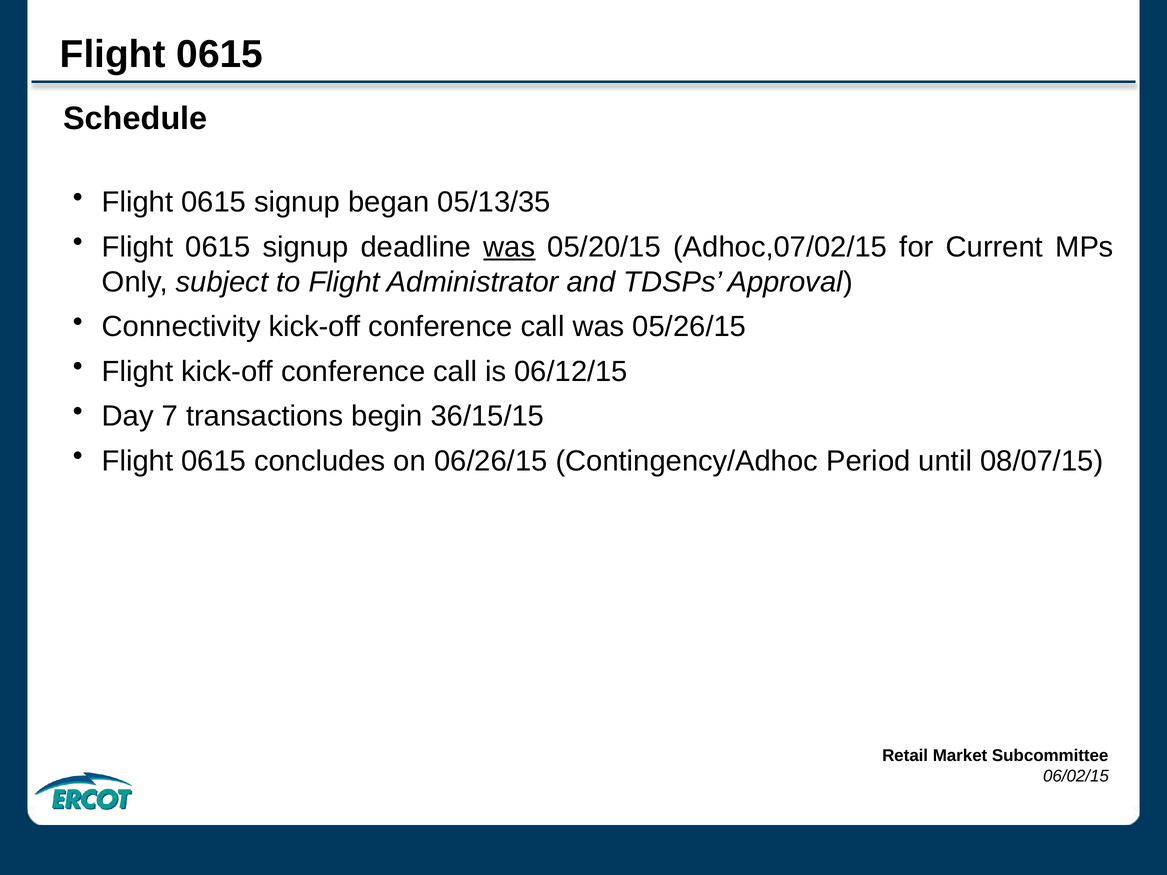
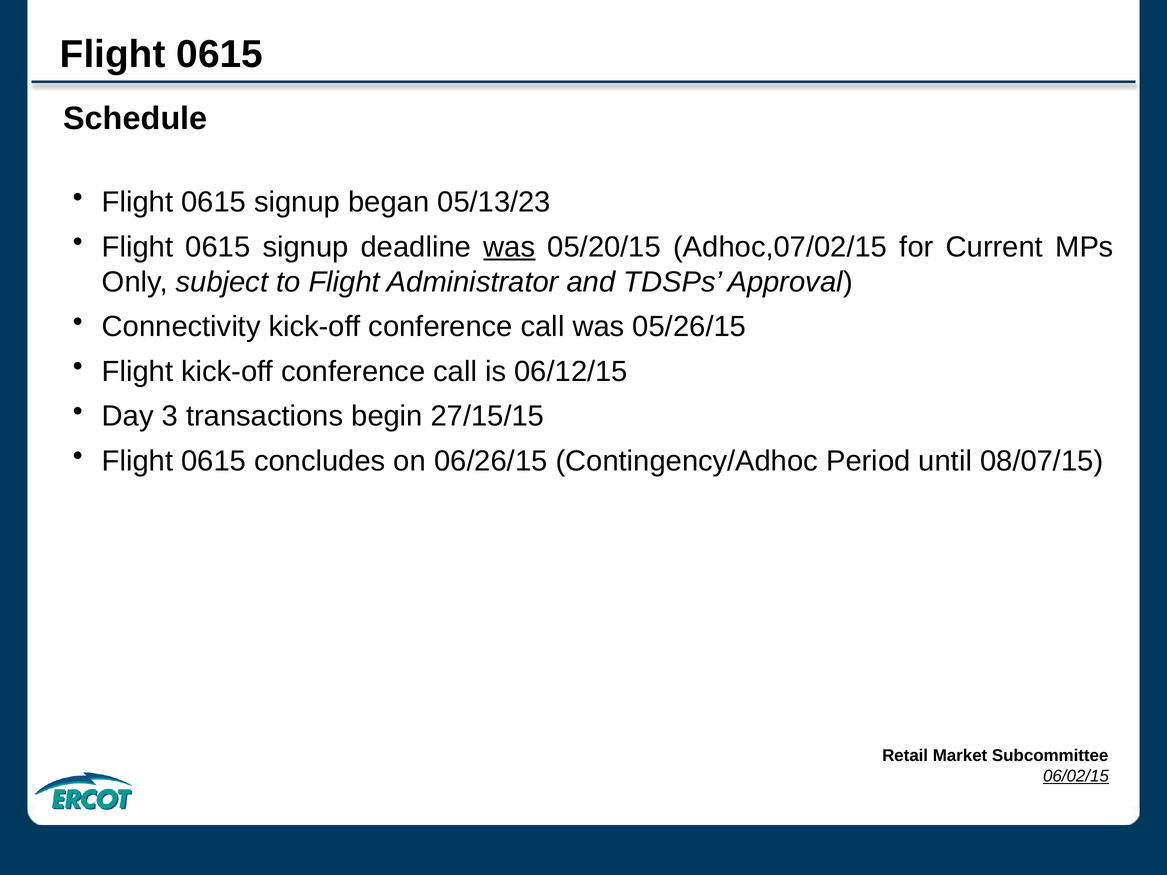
05/13/35: 05/13/35 -> 05/13/23
7: 7 -> 3
36/15/15: 36/15/15 -> 27/15/15
06/02/15 underline: none -> present
